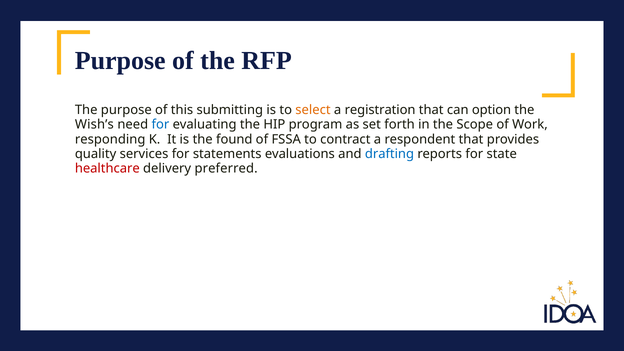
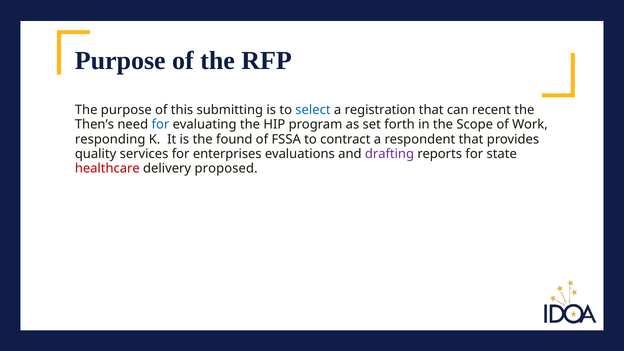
select colour: orange -> blue
option: option -> recent
Wish’s: Wish’s -> Then’s
statements: statements -> enterprises
drafting colour: blue -> purple
preferred: preferred -> proposed
